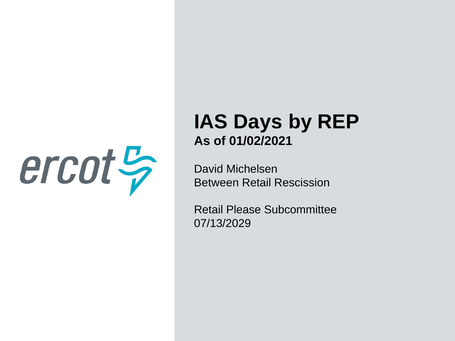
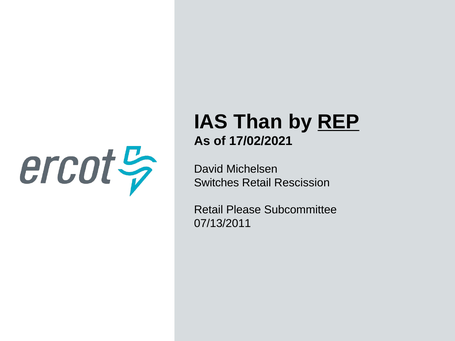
Days: Days -> Than
REP underline: none -> present
01/02/2021: 01/02/2021 -> 17/02/2021
Between: Between -> Switches
07/13/2029: 07/13/2029 -> 07/13/2011
